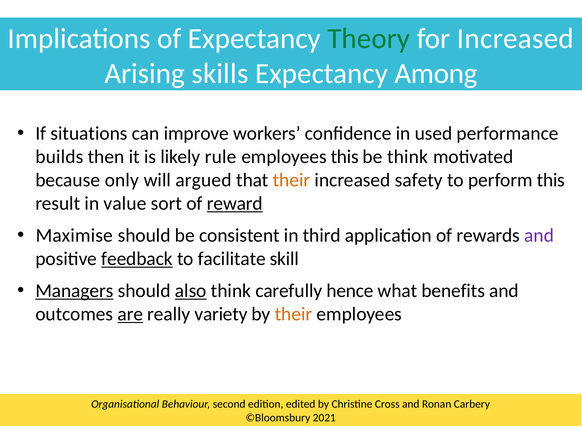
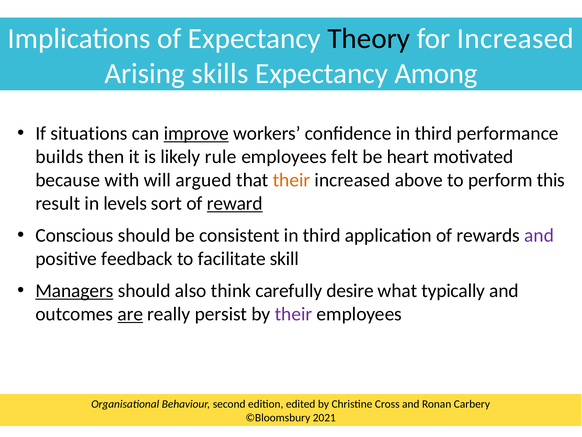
Theory colour: green -> black
improve underline: none -> present
confidence in used: used -> third
employees this: this -> felt
be think: think -> heart
only: only -> with
safety: safety -> above
value: value -> levels
Maximise: Maximise -> Conscious
feedback underline: present -> none
also underline: present -> none
hence: hence -> desire
benefits: benefits -> typically
variety: variety -> persist
their at (293, 314) colour: orange -> purple
